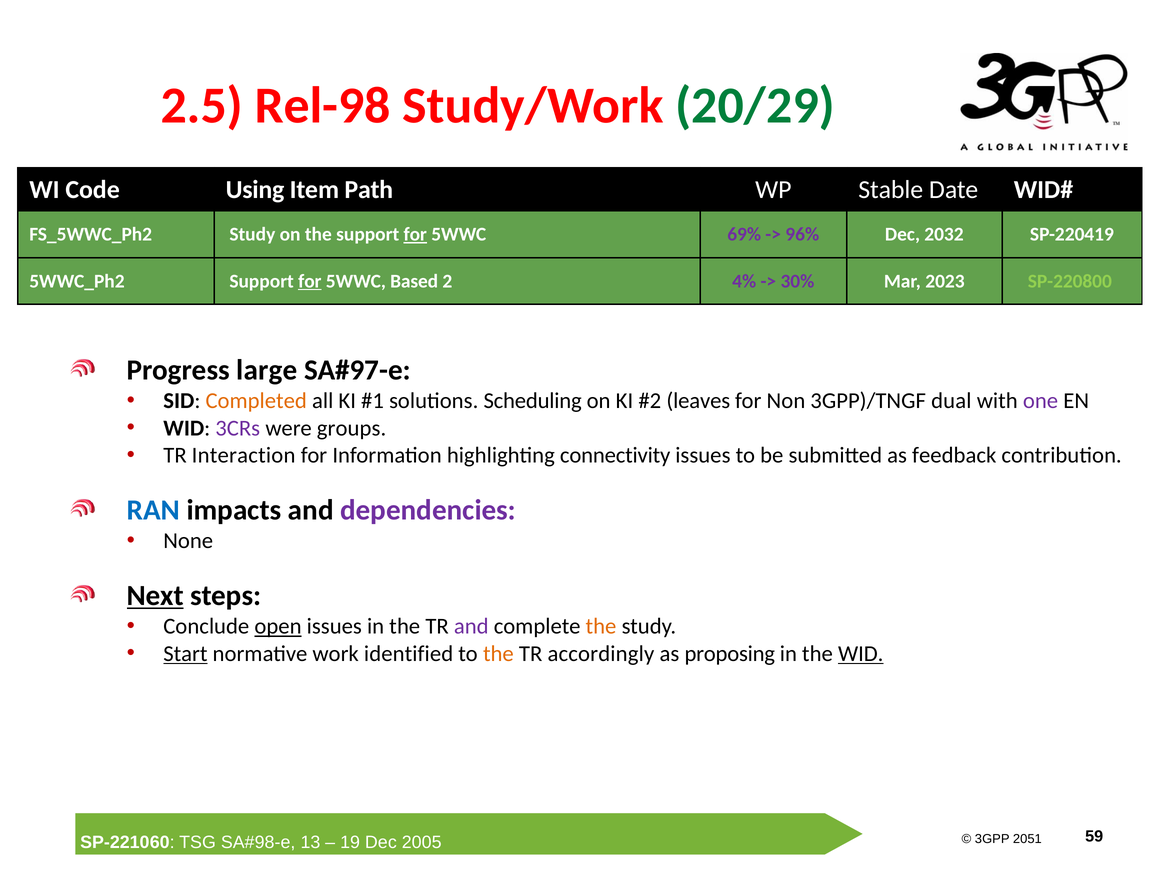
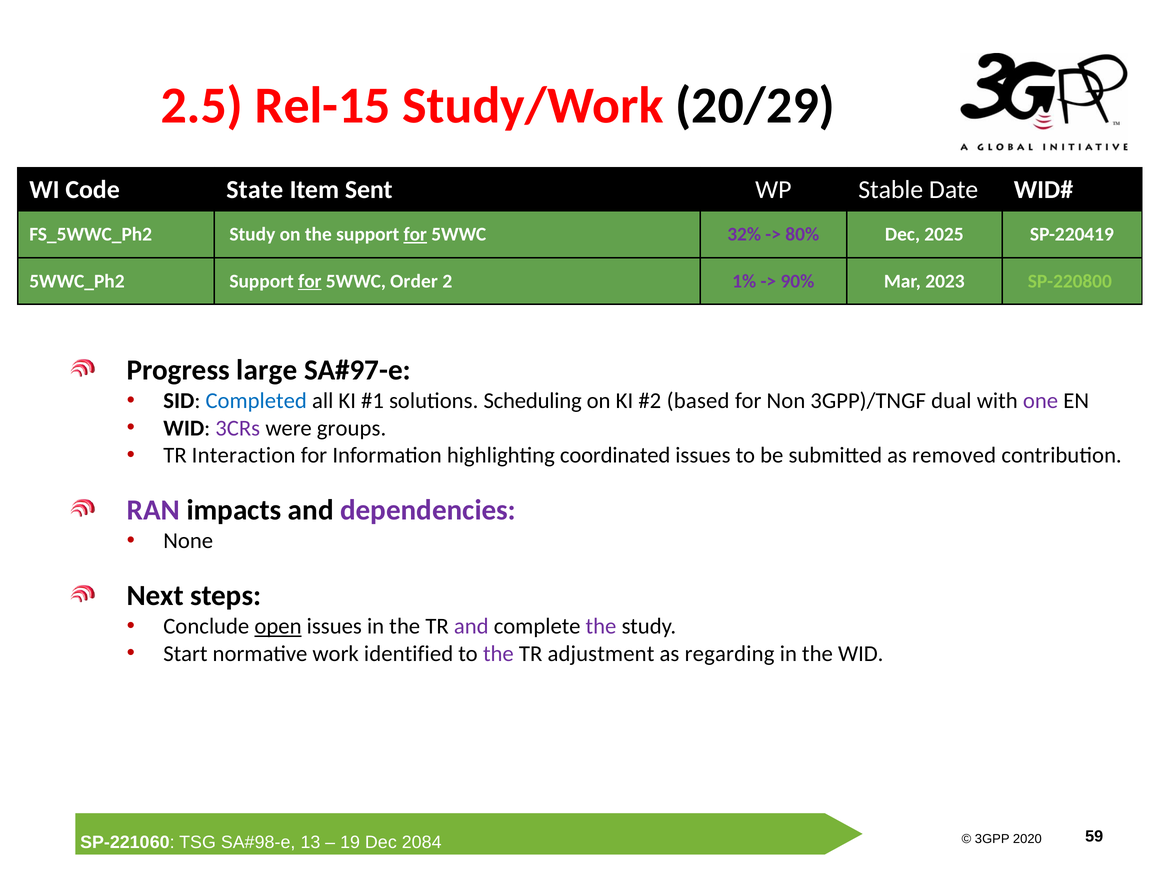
Rel-98: Rel-98 -> Rel-15
20/29 colour: green -> black
Using: Using -> State
Path: Path -> Sent
69%: 69% -> 32%
96%: 96% -> 80%
2032: 2032 -> 2025
Based: Based -> Order
4%: 4% -> 1%
30%: 30% -> 90%
Completed colour: orange -> blue
leaves: leaves -> based
connectivity: connectivity -> coordinated
feedback: feedback -> removed
RAN colour: blue -> purple
Next underline: present -> none
the at (601, 627) colour: orange -> purple
Start underline: present -> none
the at (498, 654) colour: orange -> purple
accordingly: accordingly -> adjustment
proposing: proposing -> regarding
WID at (861, 654) underline: present -> none
2051: 2051 -> 2020
2005: 2005 -> 2084
